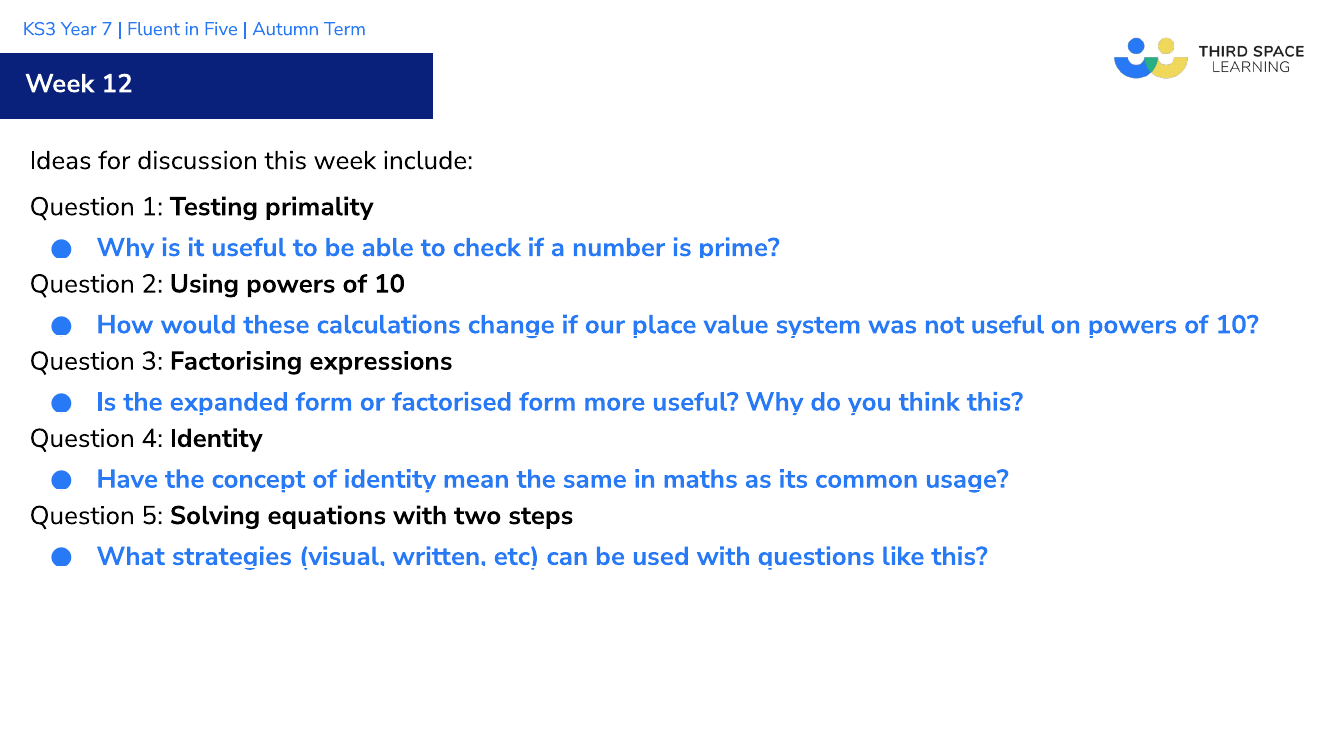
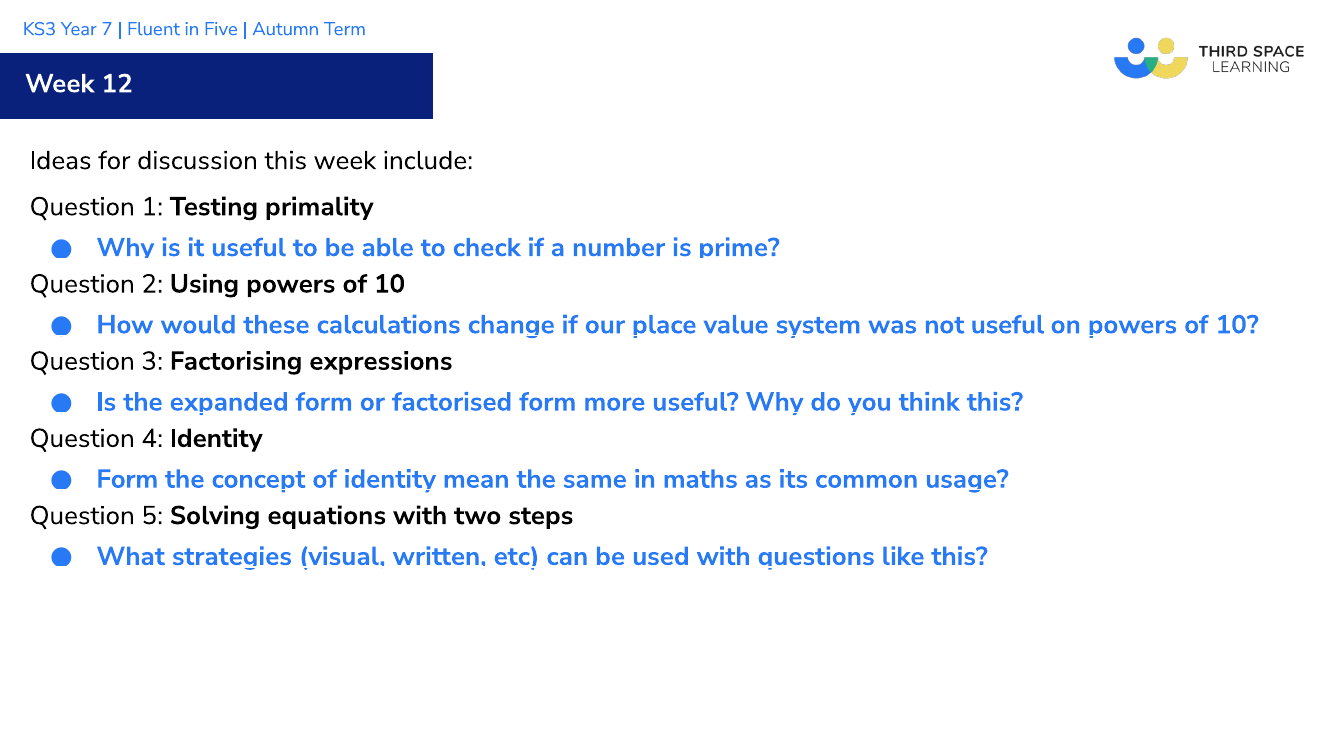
Have at (127, 479): Have -> Form
